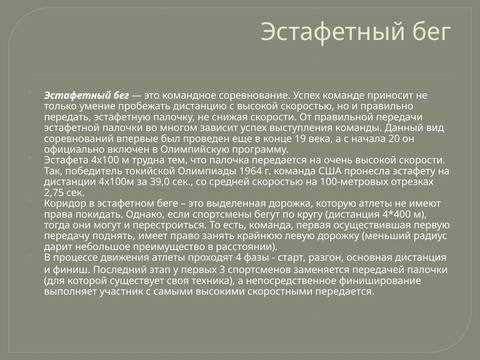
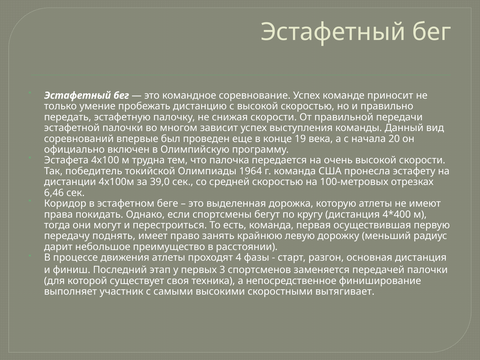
2,75: 2,75 -> 6,46
скоростными передается: передается -> вытягивает
